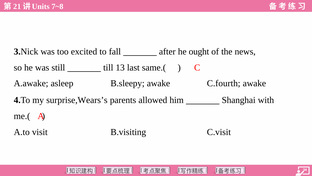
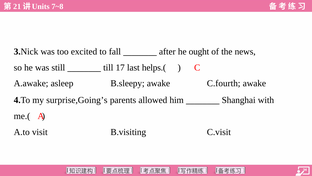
13: 13 -> 17
same.(: same.( -> helps.(
surprise,Wears’s: surprise,Wears’s -> surprise,Going’s
